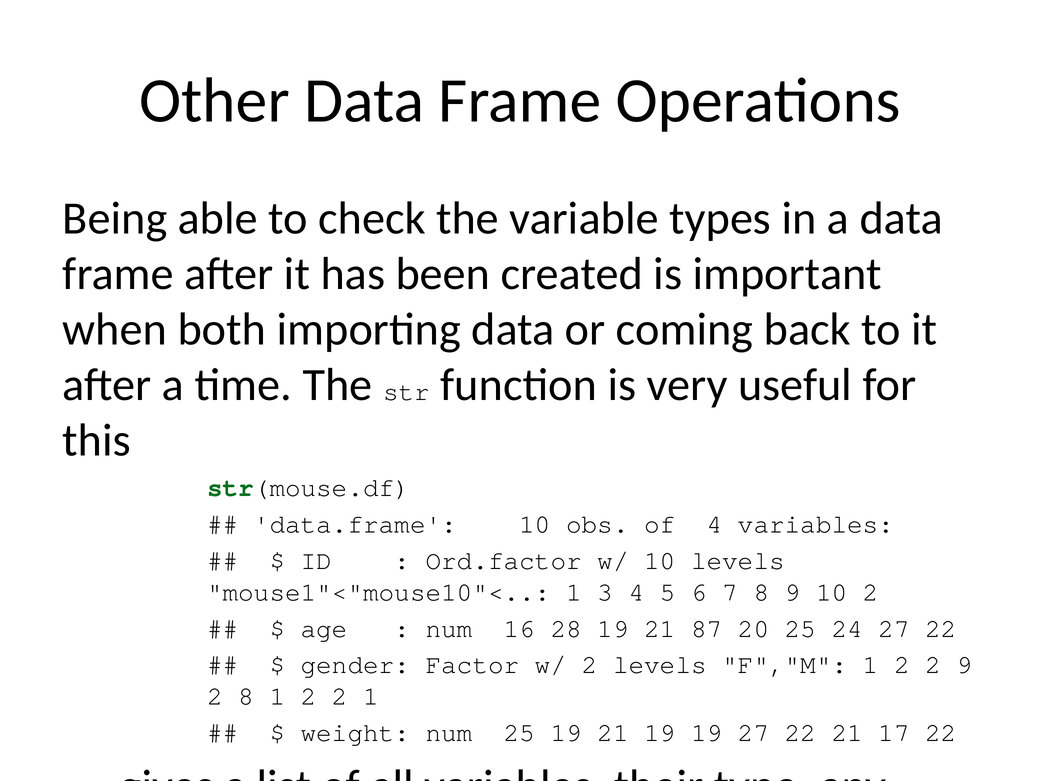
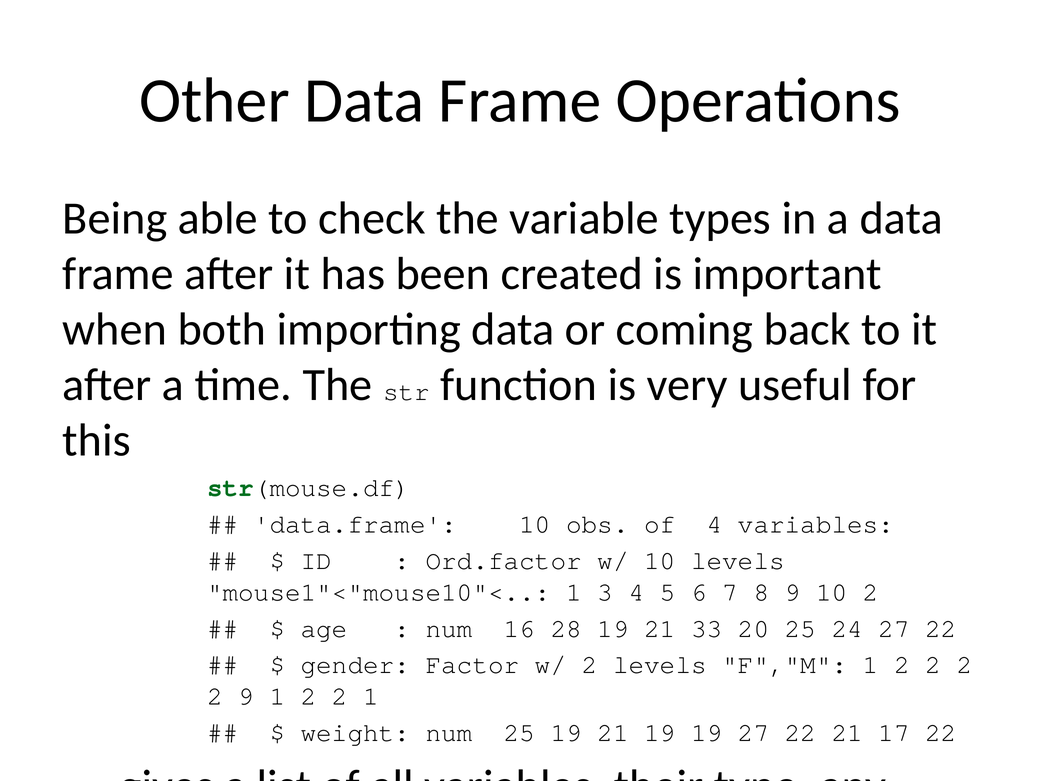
87: 87 -> 33
1 2 2 9: 9 -> 2
2 8: 8 -> 9
